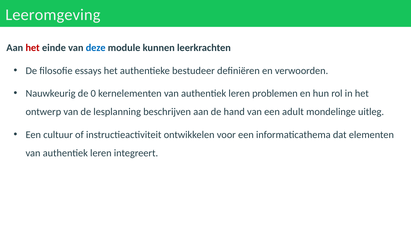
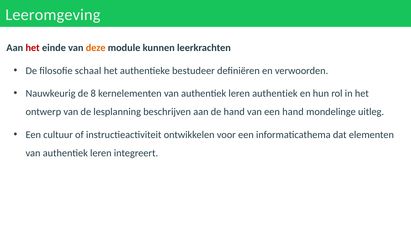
deze colour: blue -> orange
essays: essays -> schaal
0: 0 -> 8
leren problemen: problemen -> authentiek
een adult: adult -> hand
